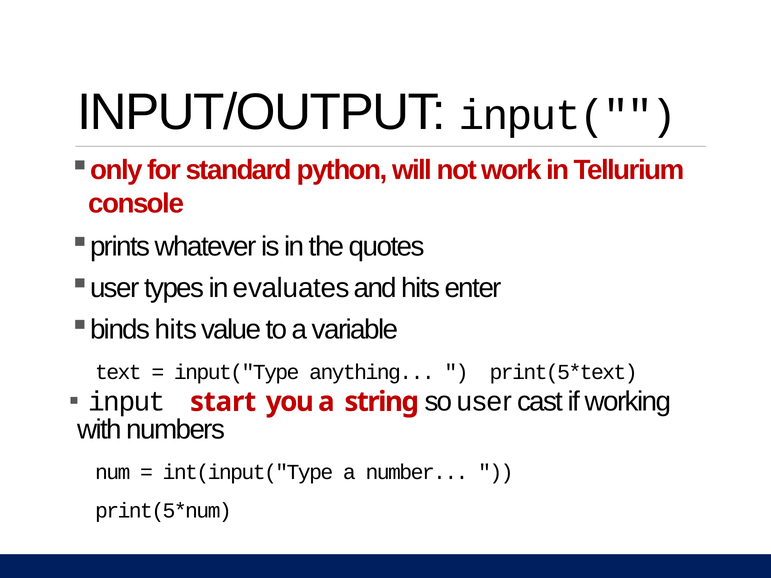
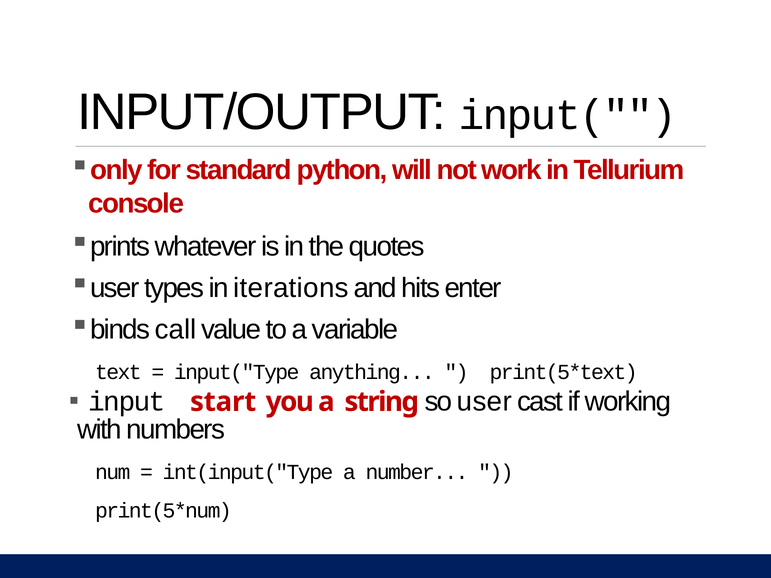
evaluates: evaluates -> iterations
hits at (176, 330): hits -> call
